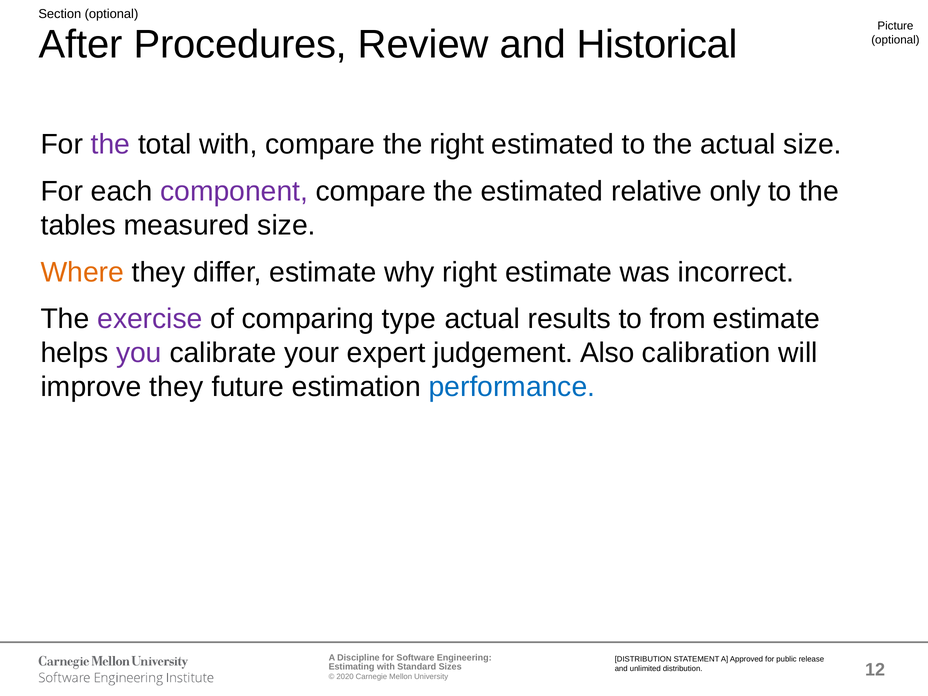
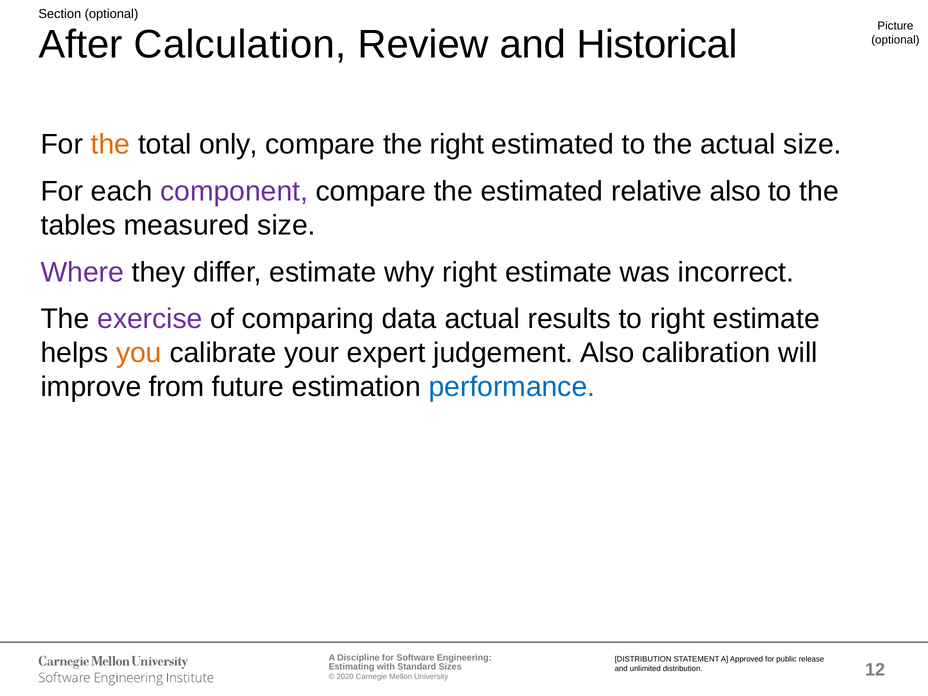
Procedures: Procedures -> Calculation
the at (111, 144) colour: purple -> orange
total with: with -> only
relative only: only -> also
Where colour: orange -> purple
type: type -> data
to from: from -> right
you colour: purple -> orange
improve they: they -> from
